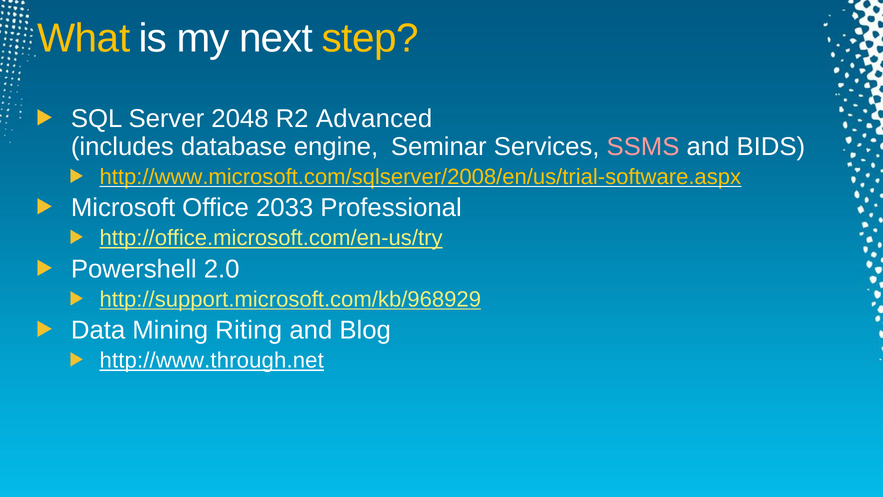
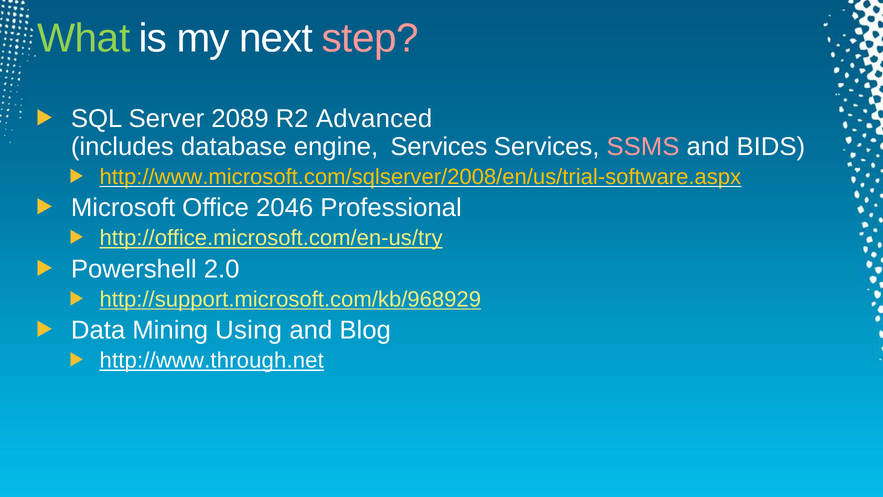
What colour: yellow -> light green
step colour: yellow -> pink
2048: 2048 -> 2089
engine Seminar: Seminar -> Services
2033: 2033 -> 2046
Riting: Riting -> Using
